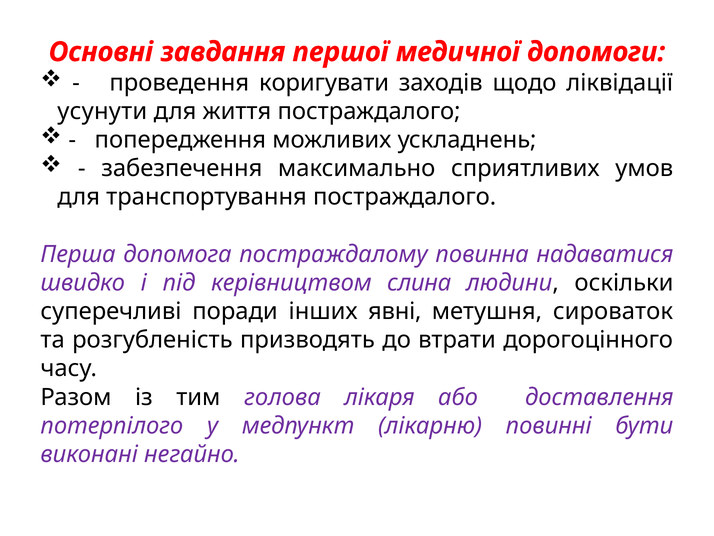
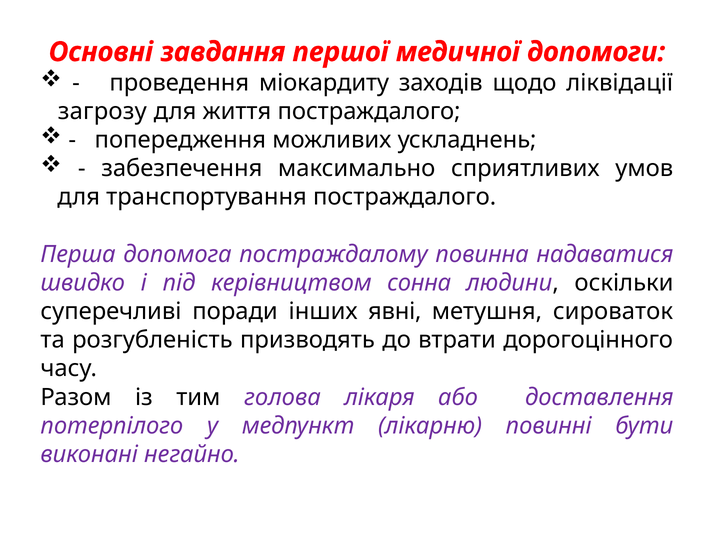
коригувати: коригувати -> міокардиту
усунути: усунути -> загрозу
слина: слина -> сонна
